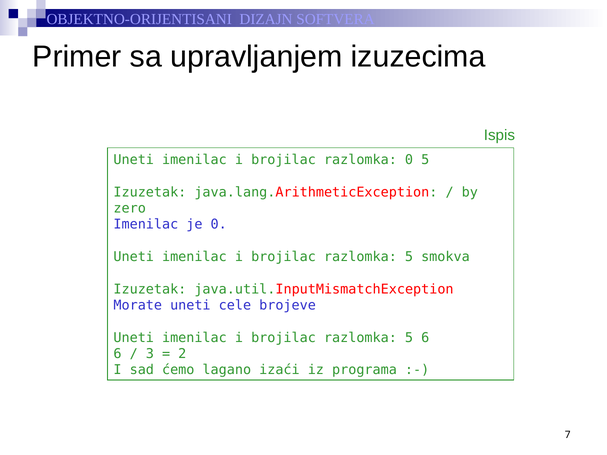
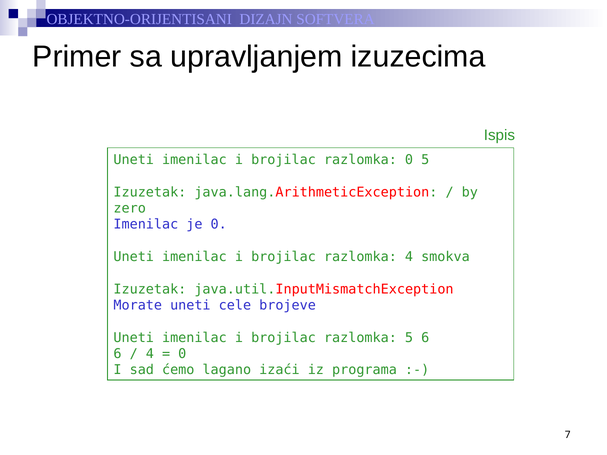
5 at (409, 257): 5 -> 4
3 at (150, 354): 3 -> 4
2 at (182, 354): 2 -> 0
